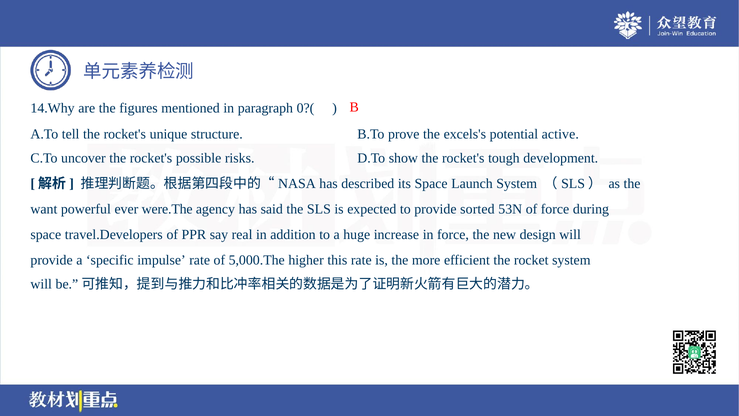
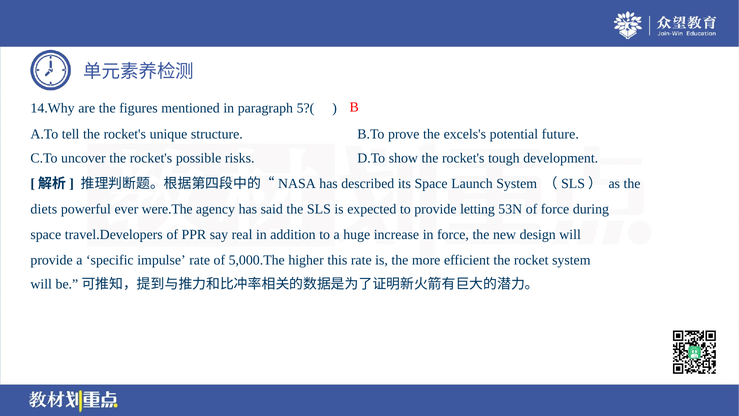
0?(: 0?( -> 5?(
active: active -> future
want: want -> diets
sorted: sorted -> letting
